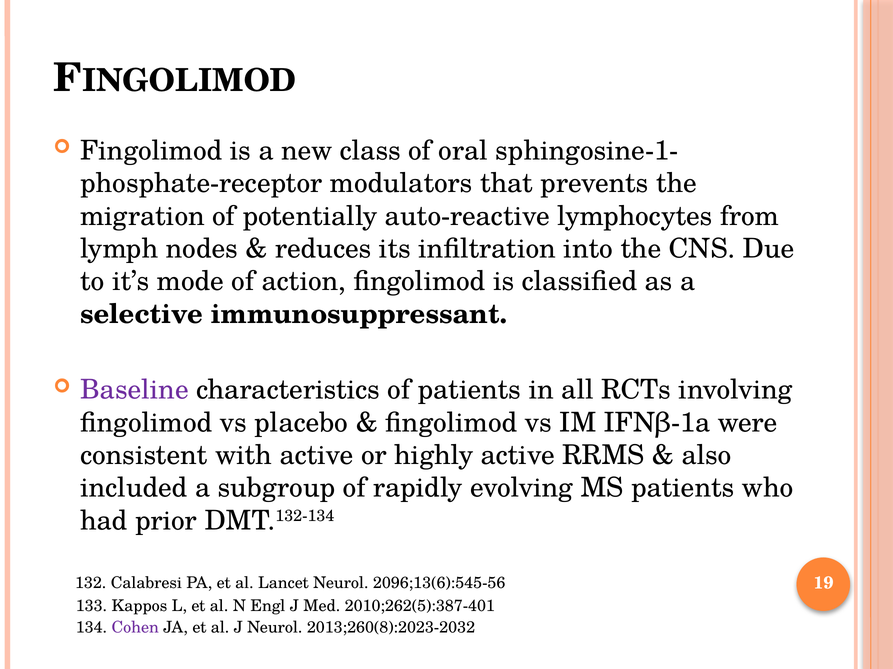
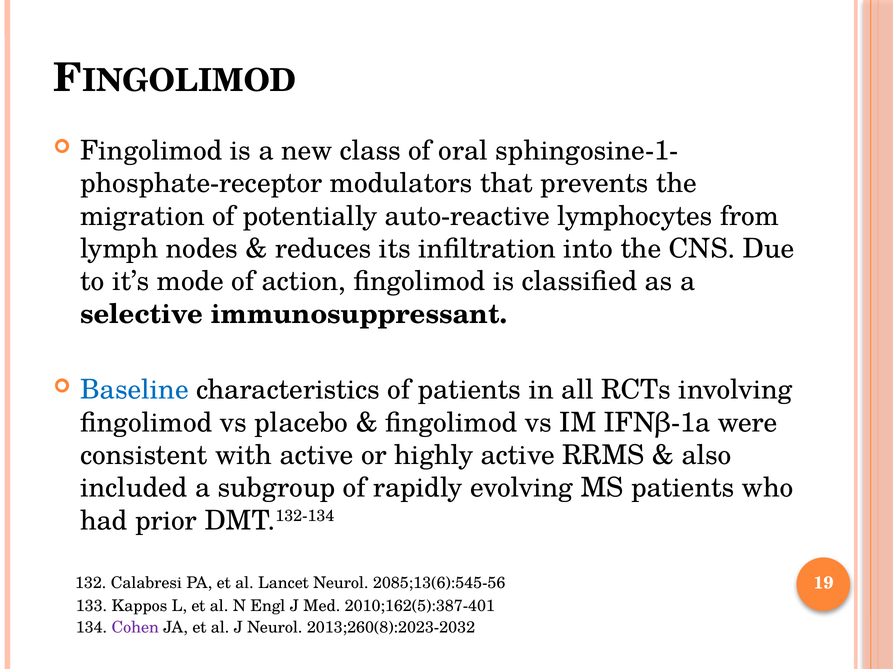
Baseline colour: purple -> blue
2096;13(6):545-56: 2096;13(6):545-56 -> 2085;13(6):545-56
2010;262(5):387-401: 2010;262(5):387-401 -> 2010;162(5):387-401
